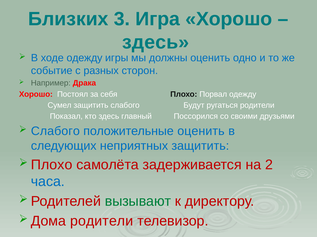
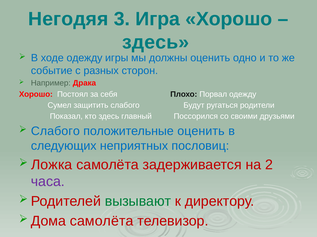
Близких: Близких -> Негодяя
неприятных защитить: защитить -> пословиц
Плохо at (52, 165): Плохо -> Ложка
часа colour: blue -> purple
Дома родители: родители -> самолёта
